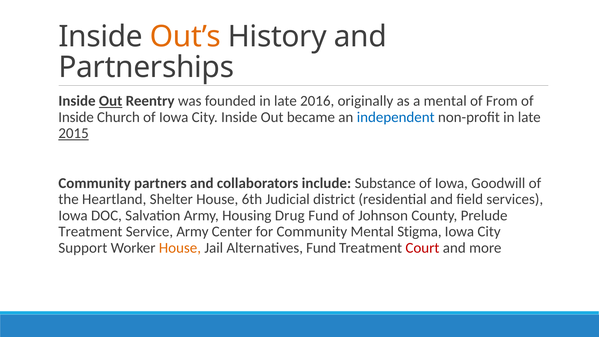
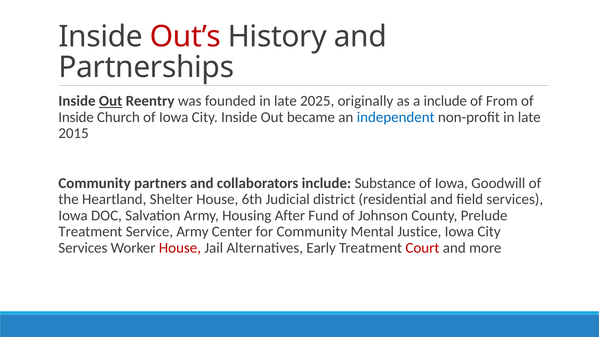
Out’s colour: orange -> red
2016: 2016 -> 2025
a mental: mental -> include
2015 underline: present -> none
Drug: Drug -> After
Stigma: Stigma -> Justice
Support at (83, 248): Support -> Services
House at (180, 248) colour: orange -> red
Alternatives Fund: Fund -> Early
